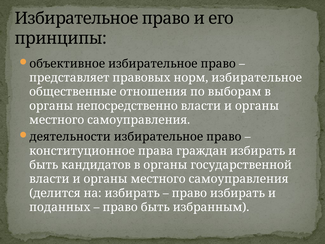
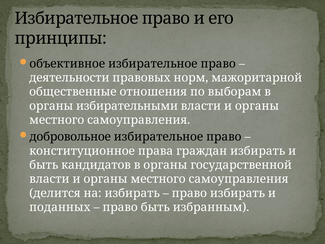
представляет: представляет -> деятельности
норм избирательное: избирательное -> мажоритарной
непосредственно: непосредственно -> избирательными
деятельности: деятельности -> добровольное
